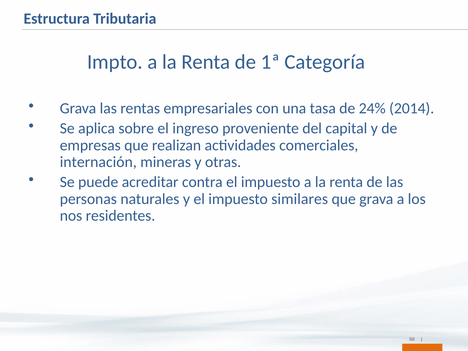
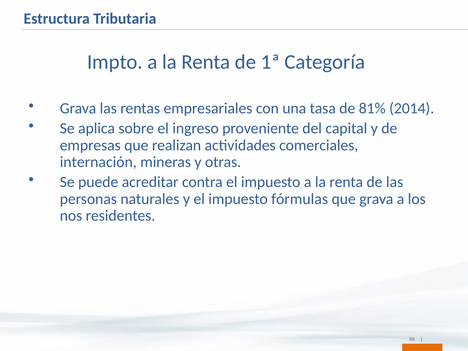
24%: 24% -> 81%
similares: similares -> fórmulas
